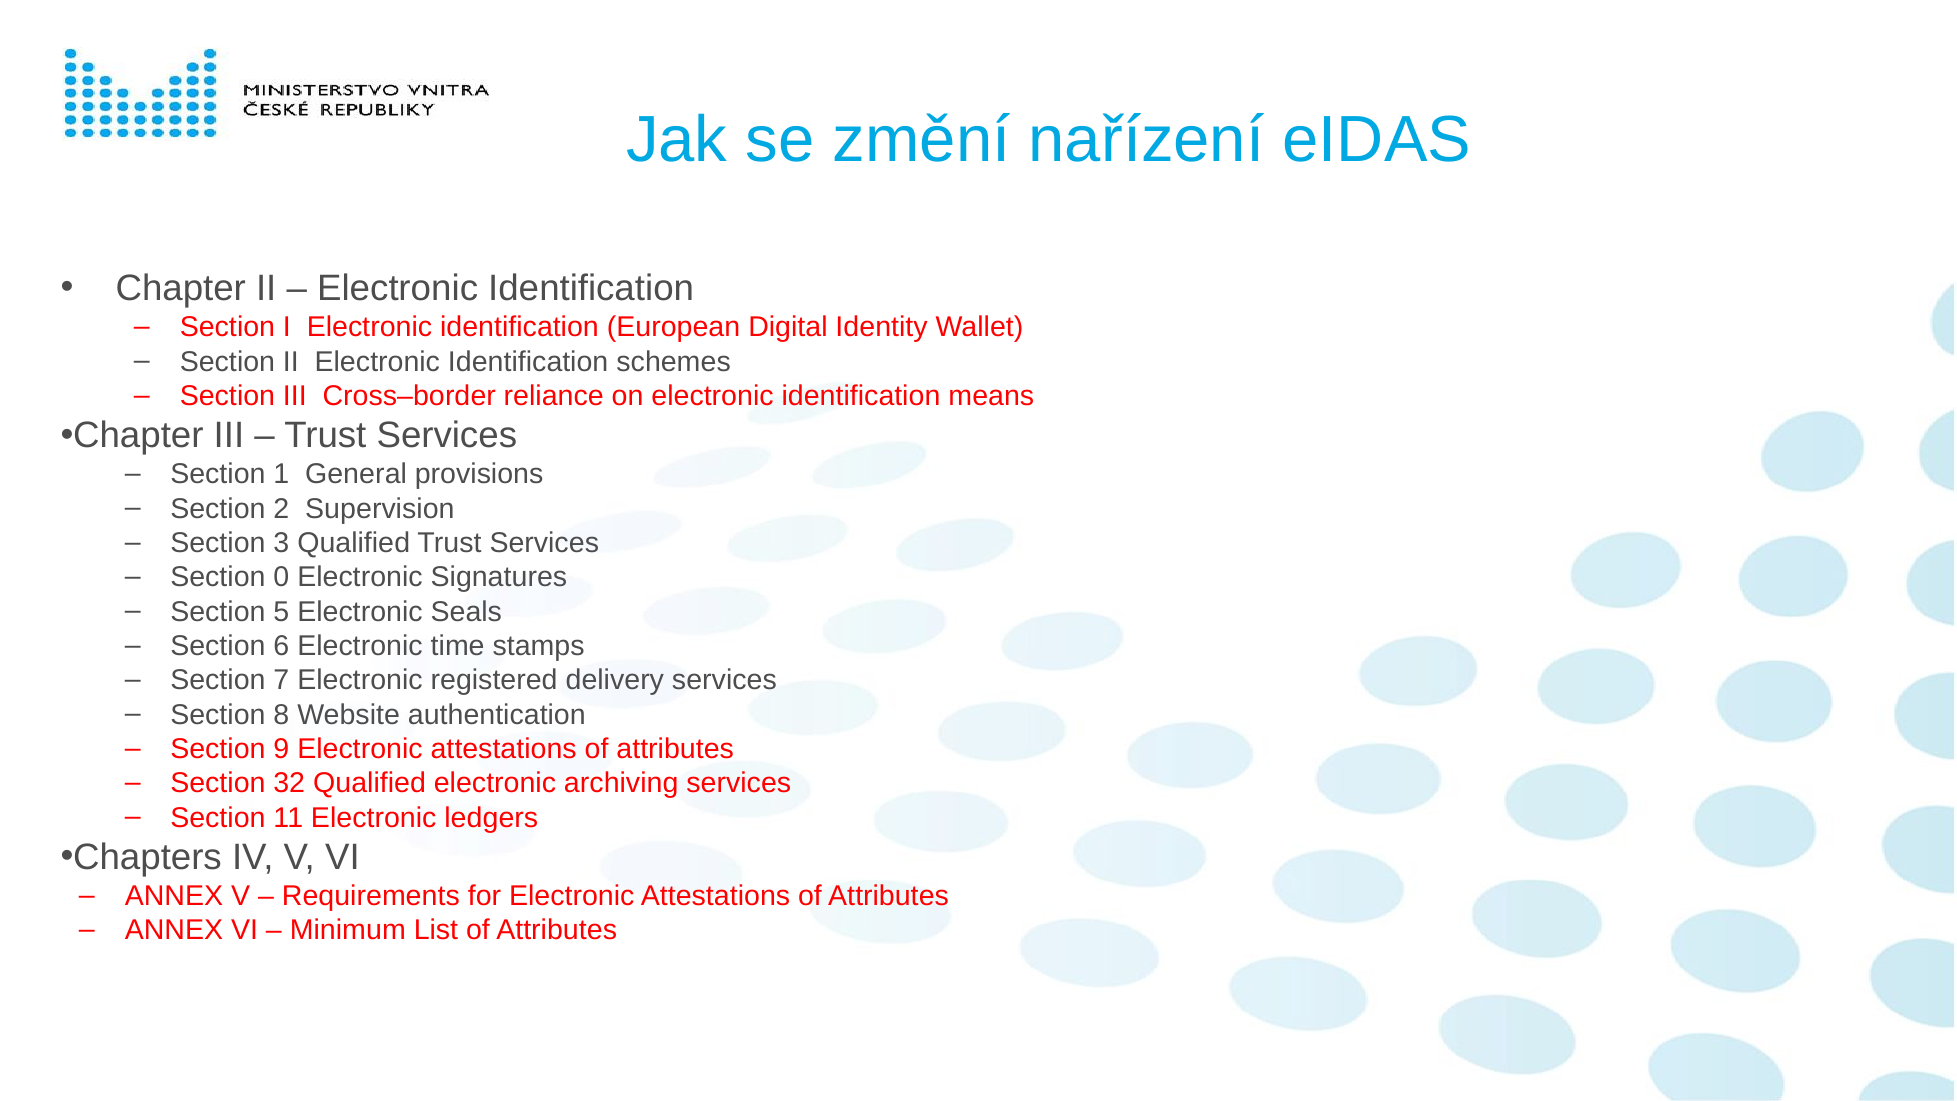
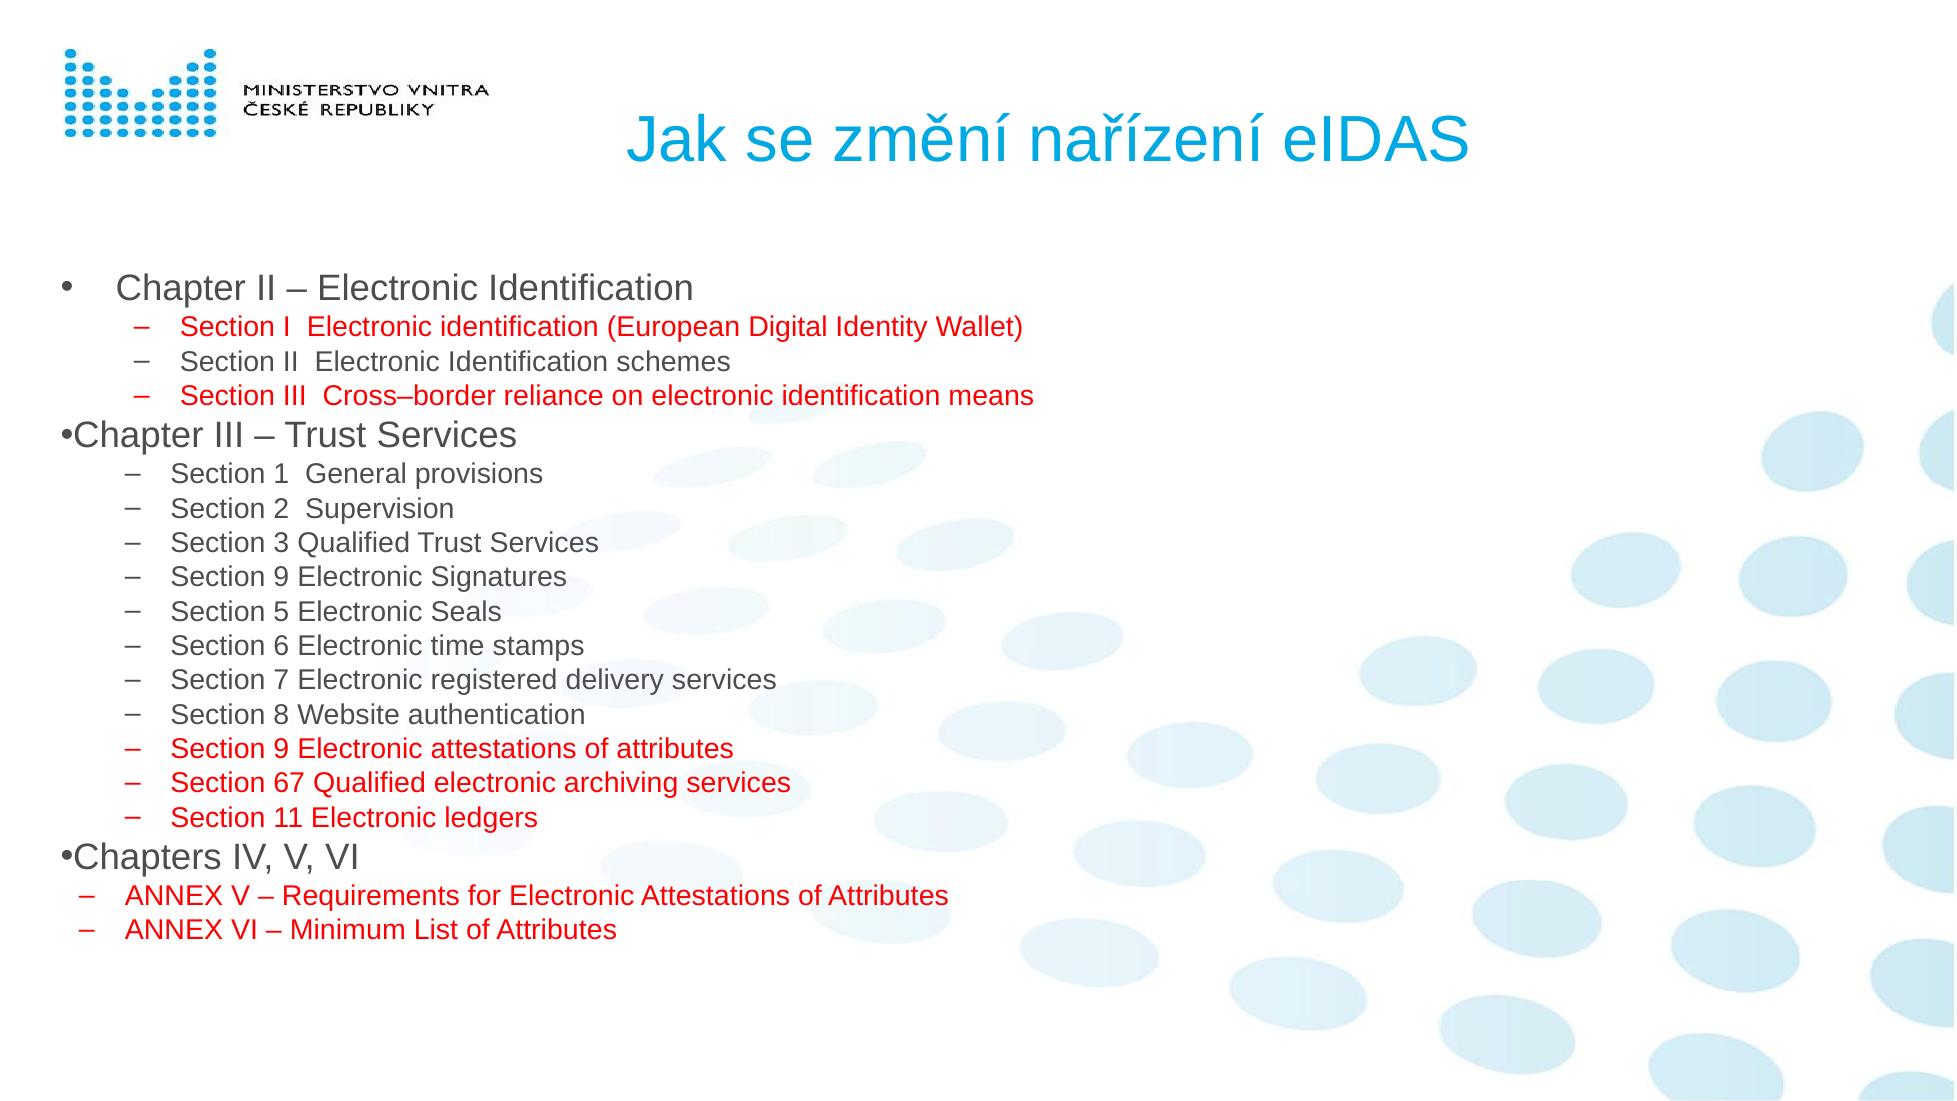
0 at (281, 577): 0 -> 9
32: 32 -> 67
